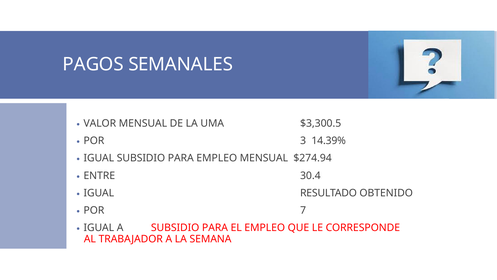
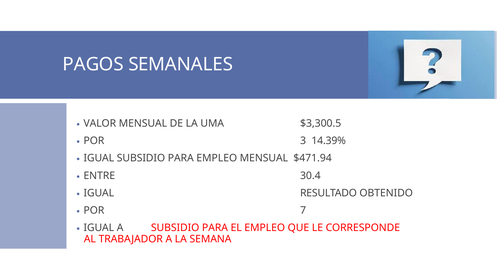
$274.94: $274.94 -> $471.94
